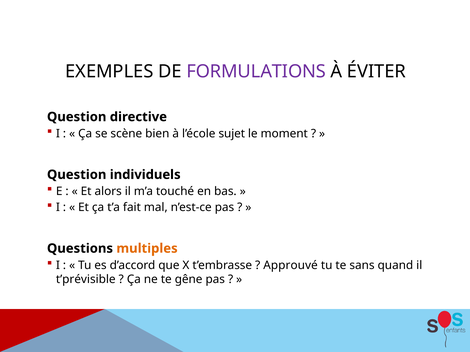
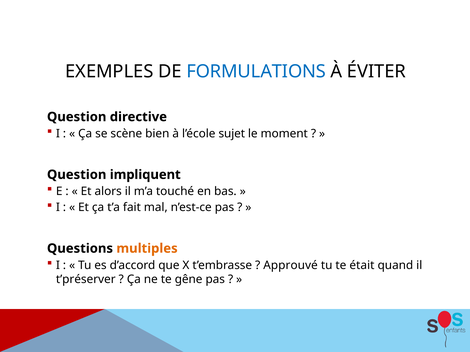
FORMULATIONS colour: purple -> blue
individuels: individuels -> impliquent
sans: sans -> était
t’prévisible: t’prévisible -> t’préserver
